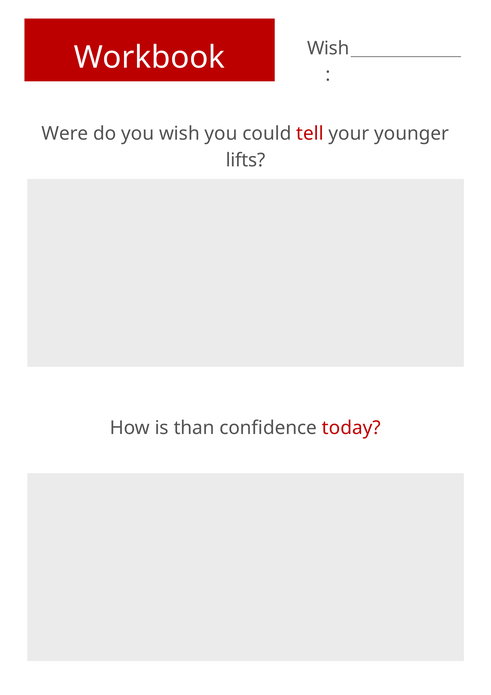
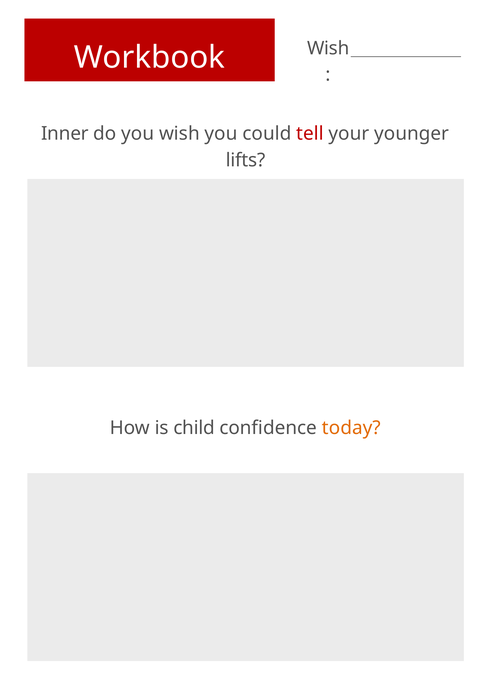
Were: Were -> Inner
than: than -> child
today colour: red -> orange
